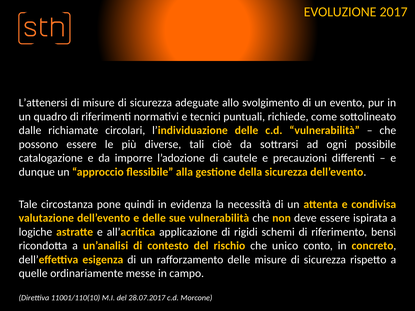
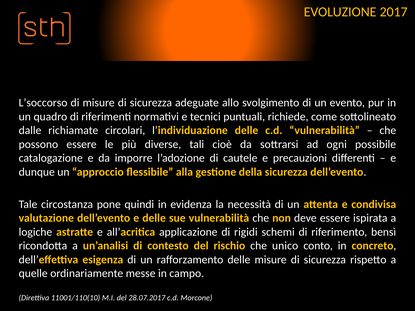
L’attenersi: L’attenersi -> L’soccorso
